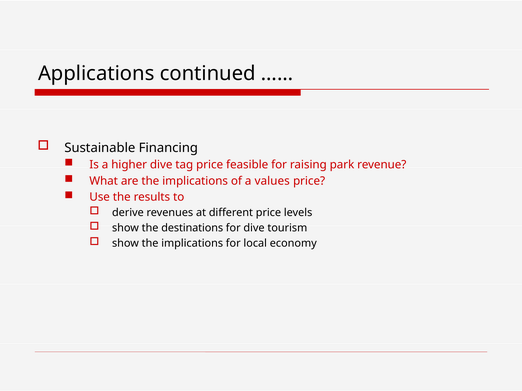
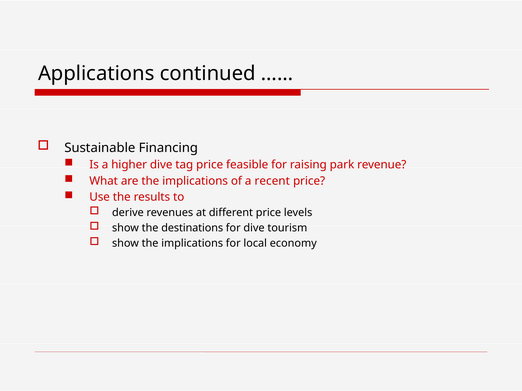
values: values -> recent
